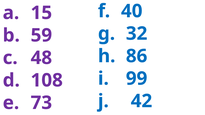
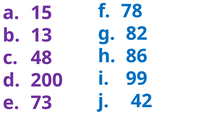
40: 40 -> 78
32: 32 -> 82
59: 59 -> 13
108: 108 -> 200
